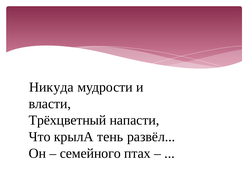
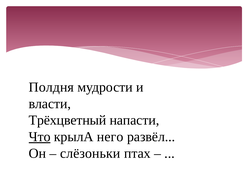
Никуда: Никуда -> Полдня
Что underline: none -> present
тень: тень -> него
семейного: семейного -> слёзоньки
